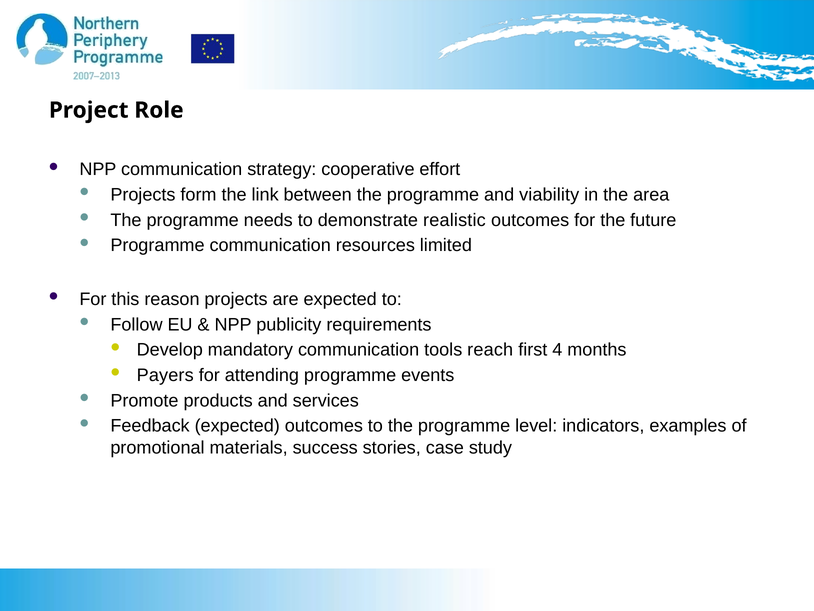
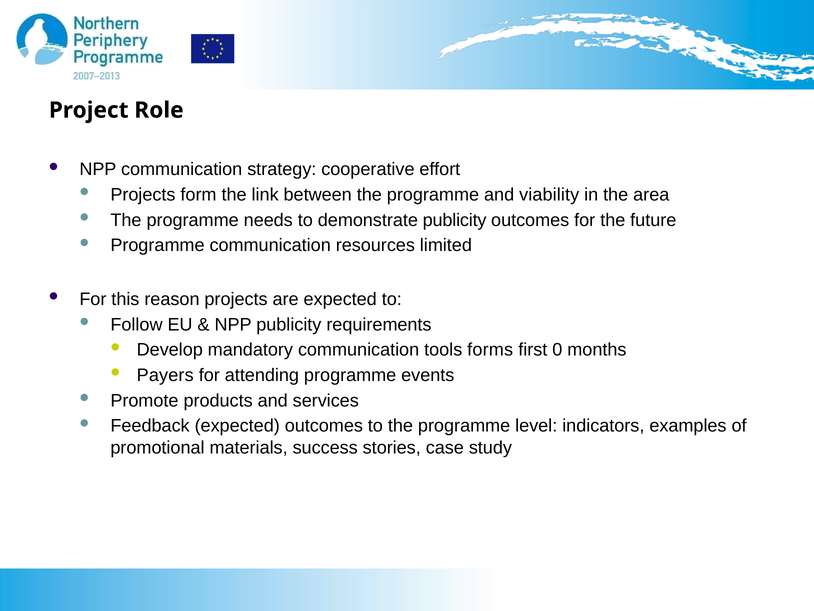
demonstrate realistic: realistic -> publicity
reach: reach -> forms
4: 4 -> 0
